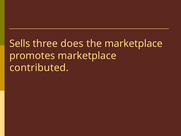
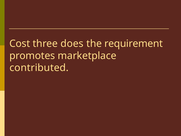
Sells: Sells -> Cost
the marketplace: marketplace -> requirement
